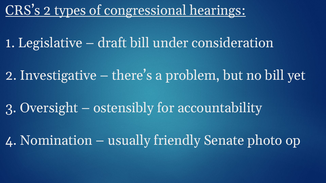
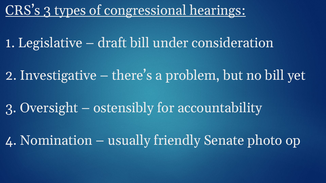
CRS’s 2: 2 -> 3
